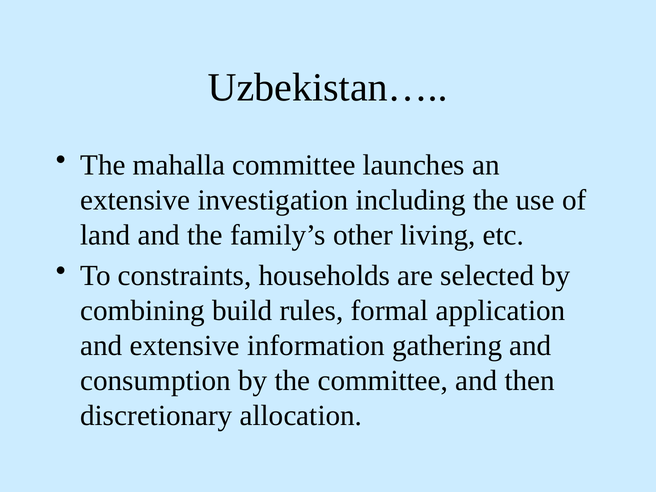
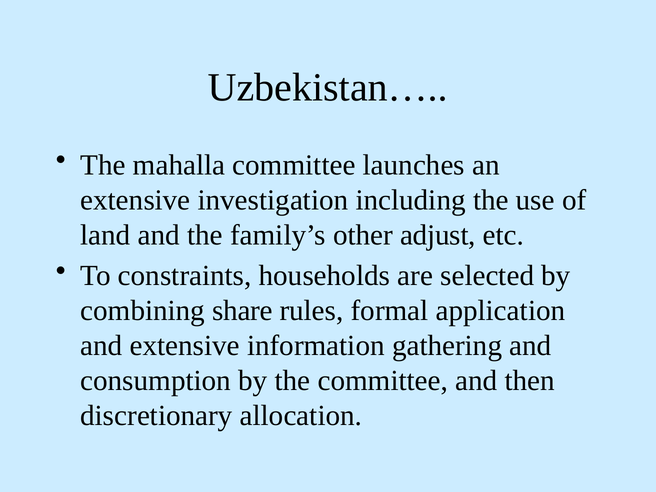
living: living -> adjust
build: build -> share
